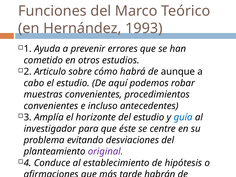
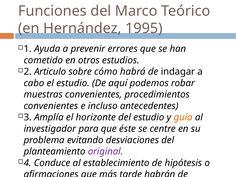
1993: 1993 -> 1995
aunque: aunque -> indagar
guía colour: blue -> orange
